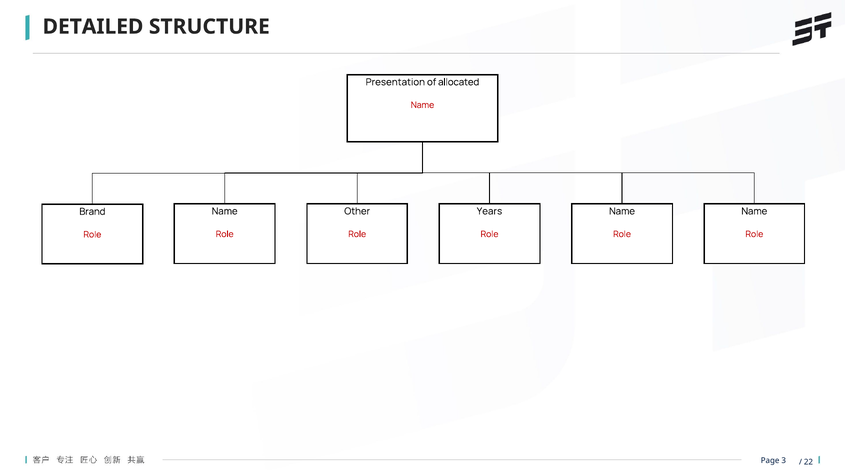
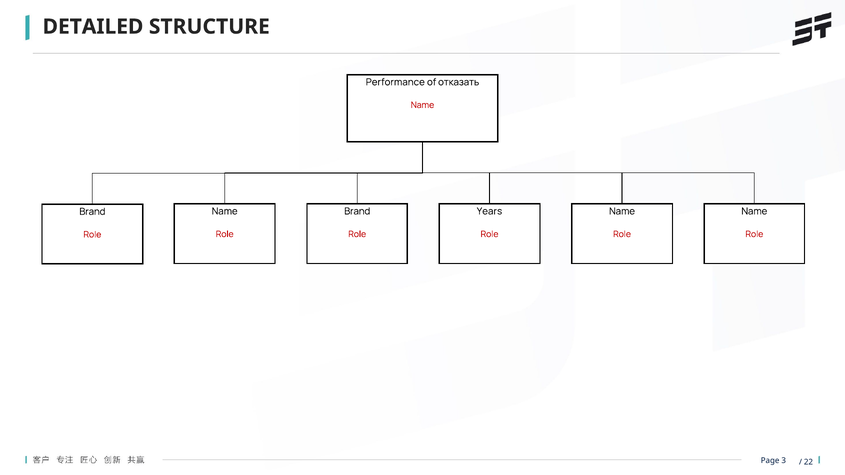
Presentation: Presentation -> Performance
allocated: allocated -> отказать
Other at (357, 211): Other -> Brand
